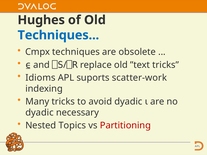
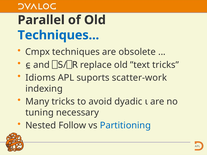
Hughes: Hughes -> Parallel
dyadic at (39, 113): dyadic -> tuning
Topics: Topics -> Follow
Partitioning colour: red -> blue
